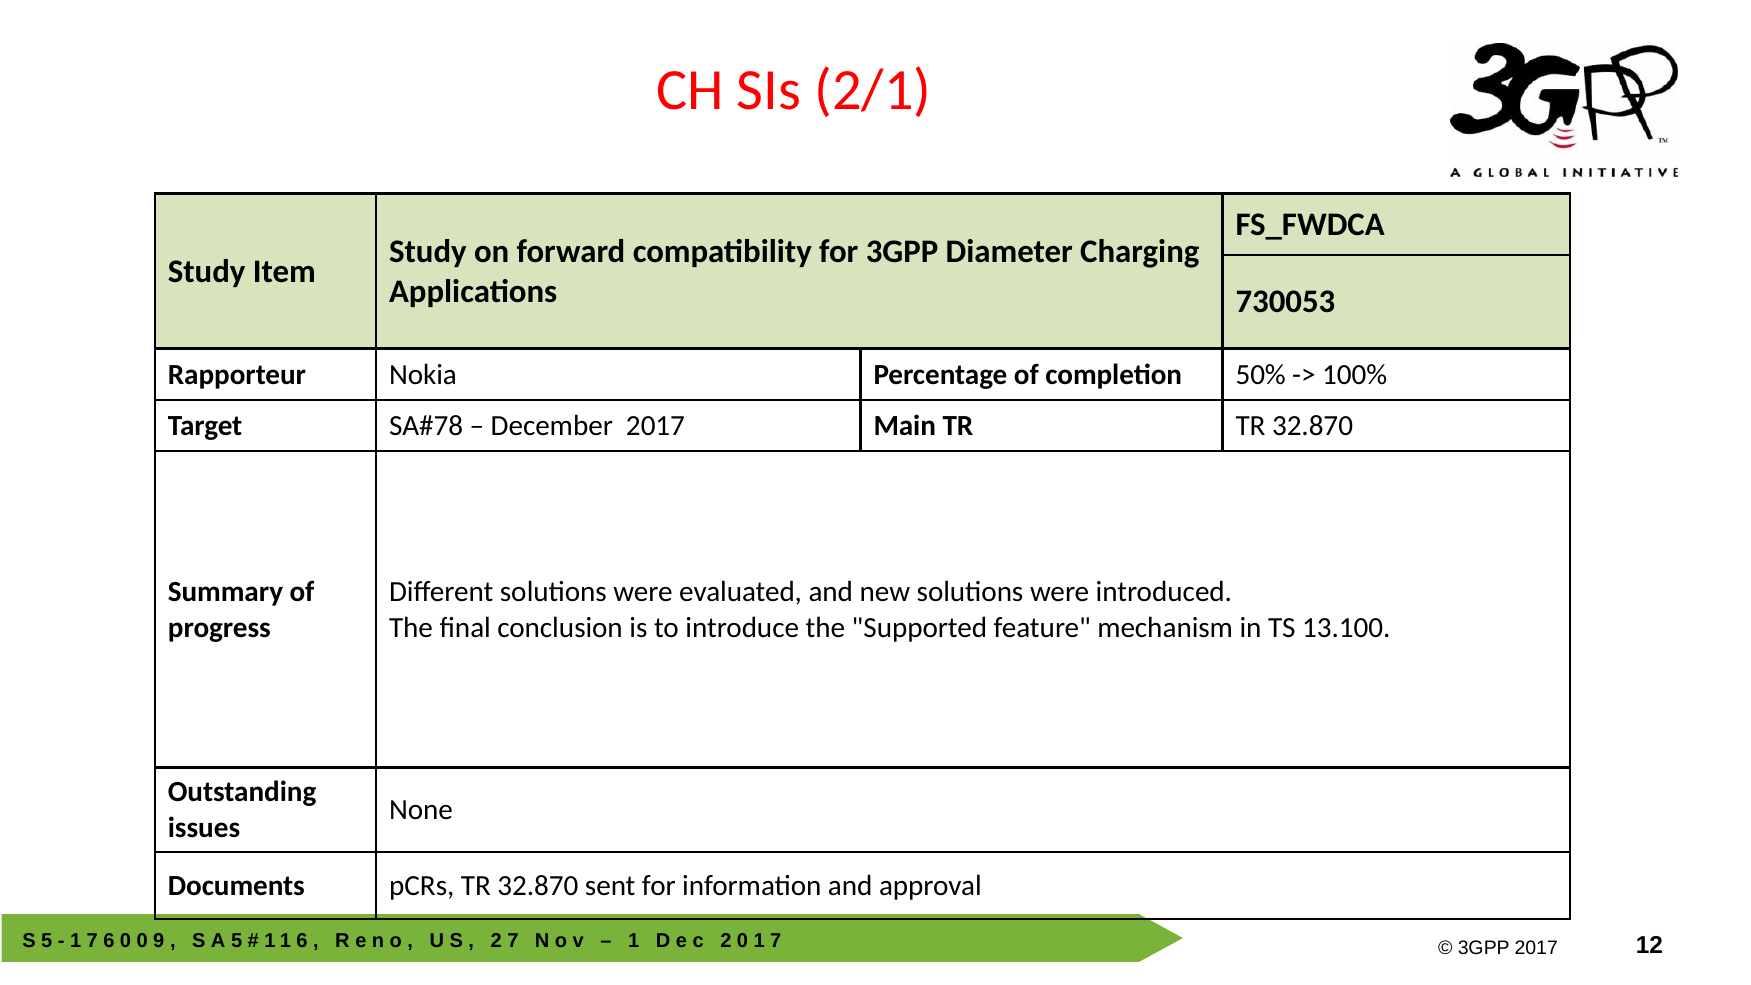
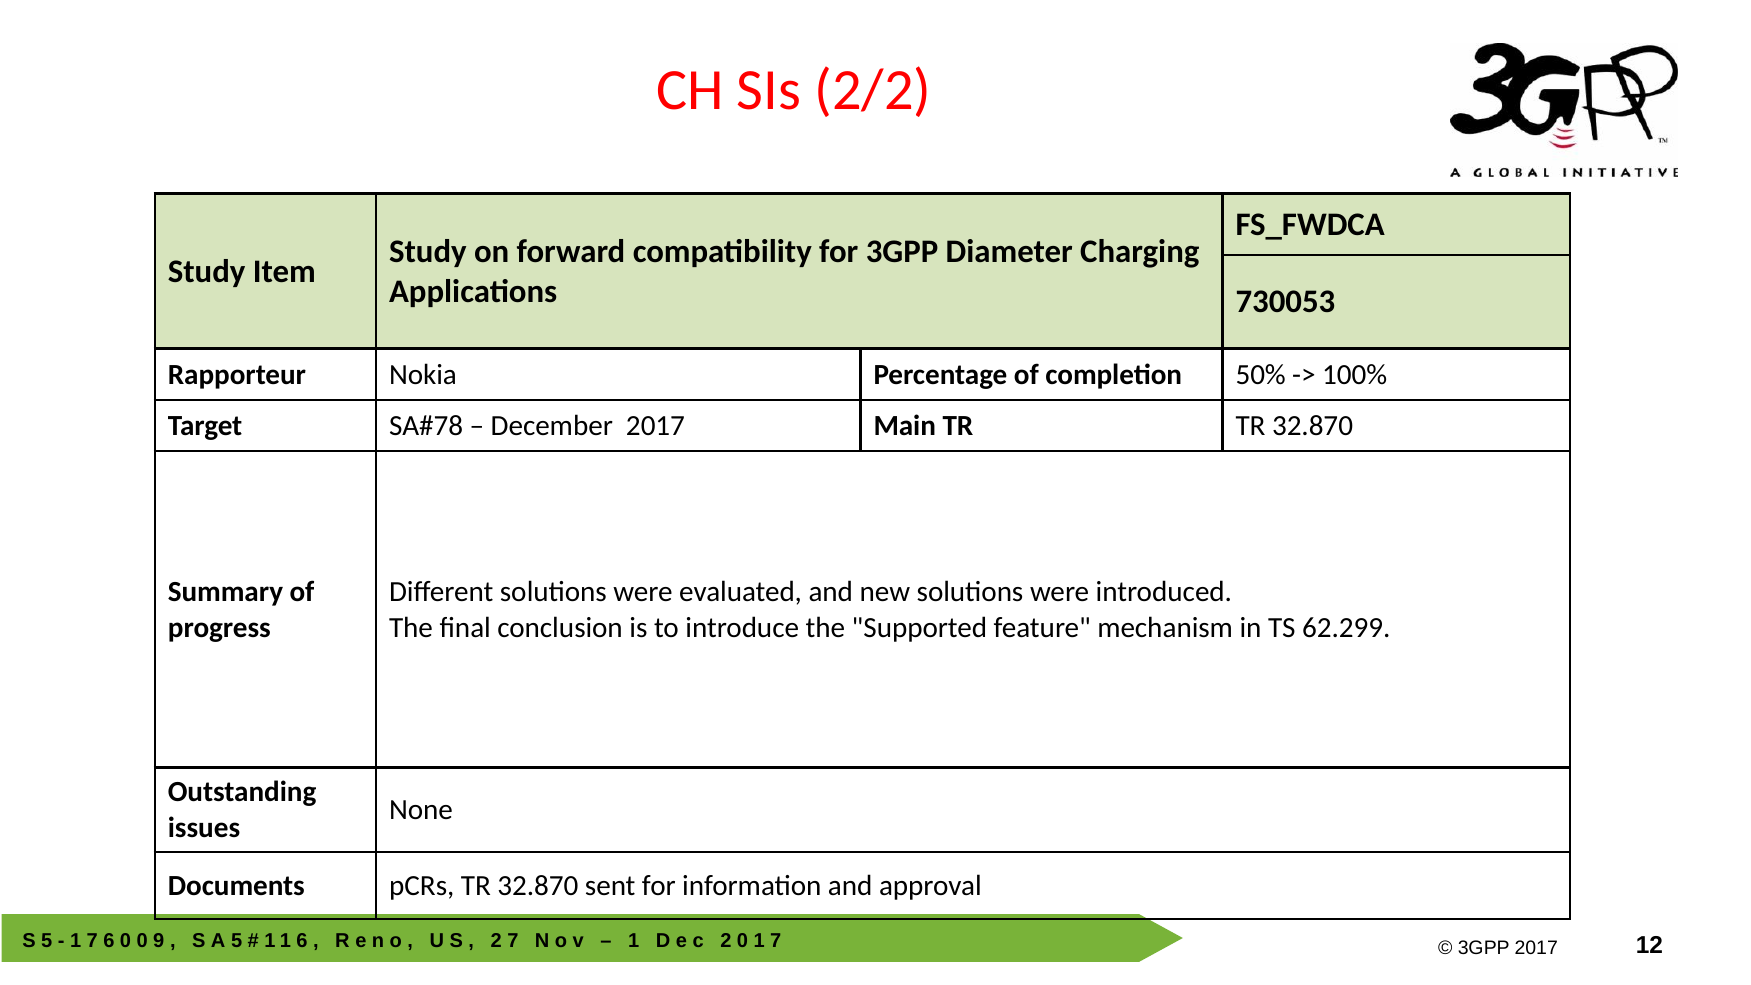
2/1: 2/1 -> 2/2
13.100: 13.100 -> 62.299
